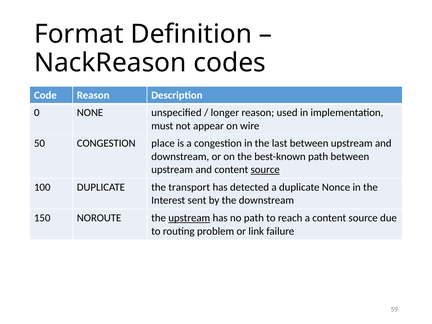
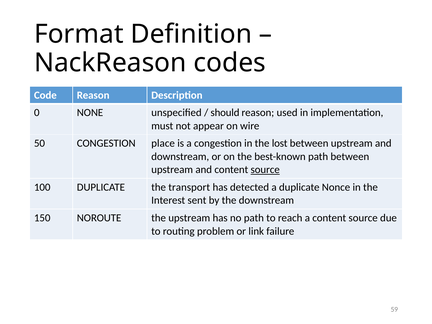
longer: longer -> should
last: last -> lost
upstream at (189, 218) underline: present -> none
